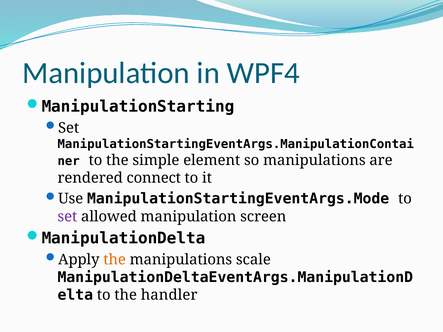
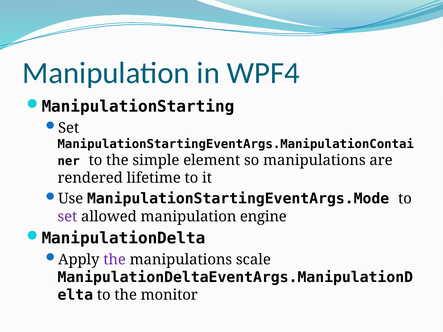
connect: connect -> lifetime
screen: screen -> engine
the at (115, 260) colour: orange -> purple
handler: handler -> monitor
